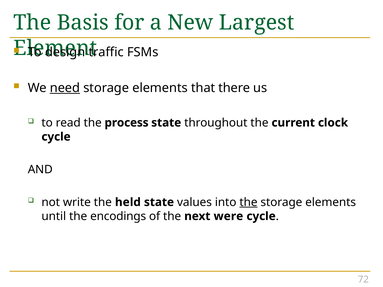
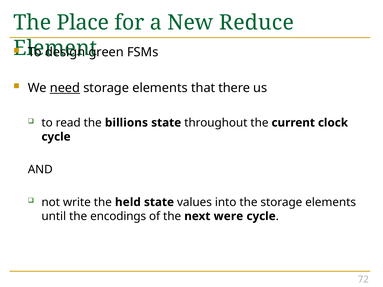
Basis: Basis -> Place
Largest: Largest -> Reduce
traffic: traffic -> green
process: process -> billions
the at (248, 202) underline: present -> none
